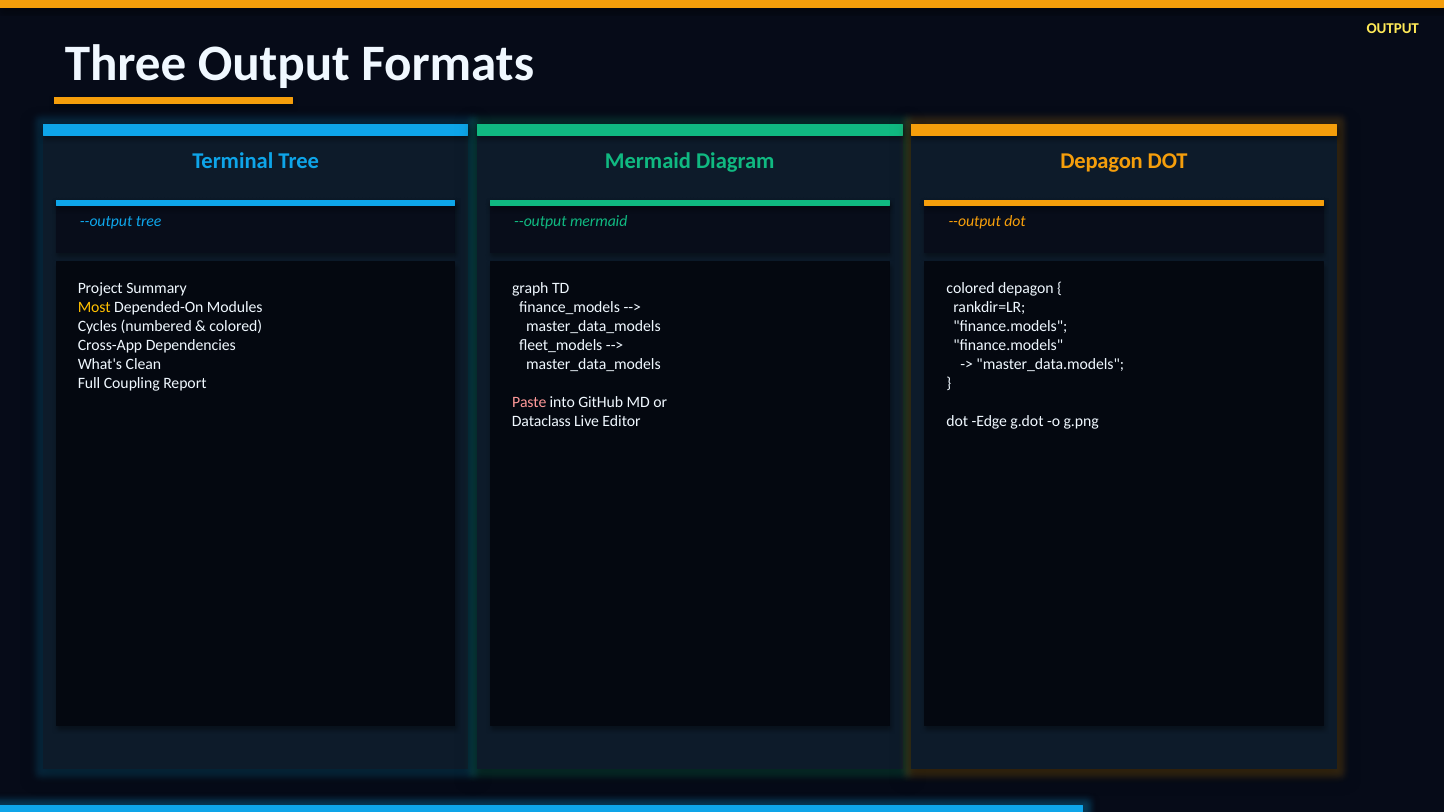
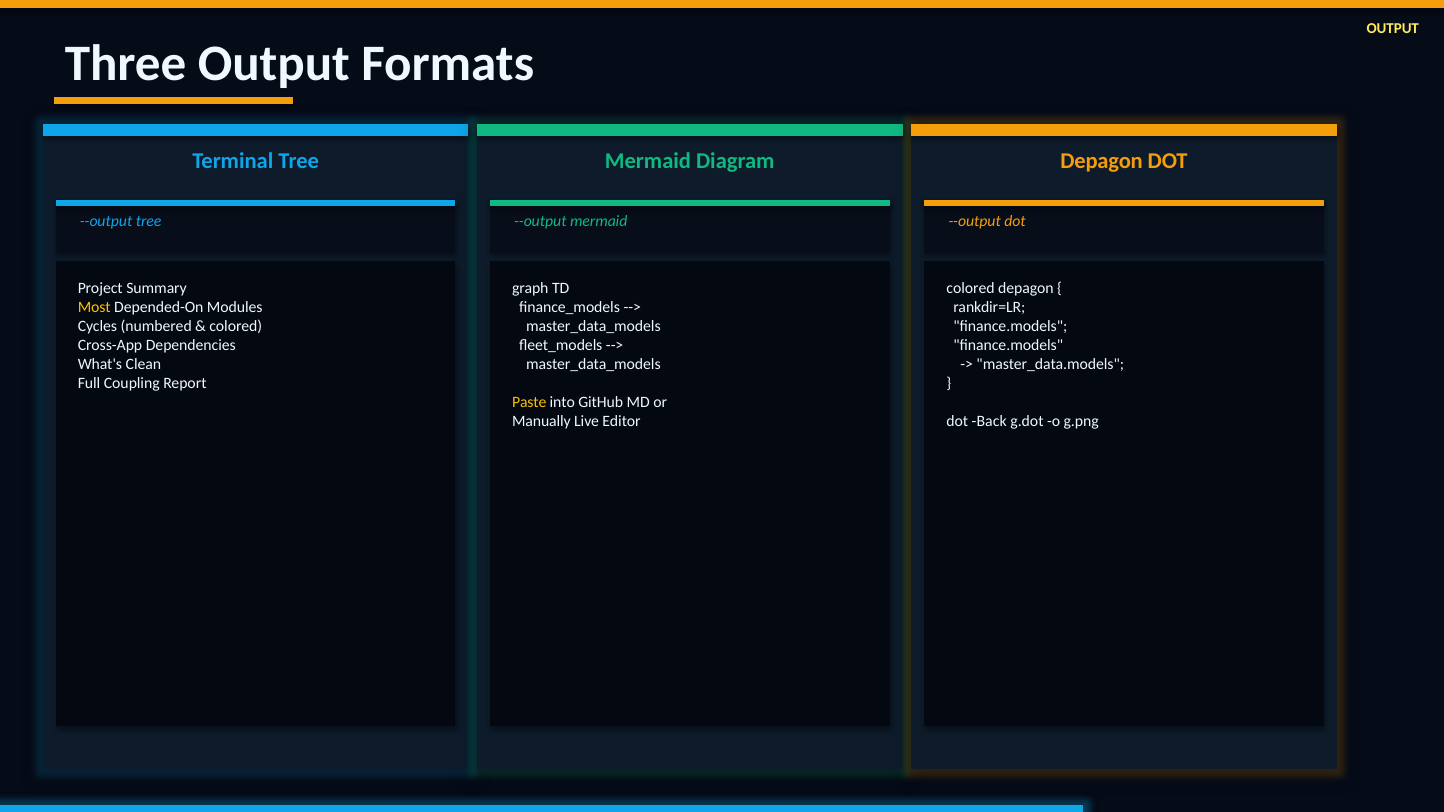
Paste colour: pink -> yellow
Dataclass: Dataclass -> Manually
Edge: Edge -> Back
